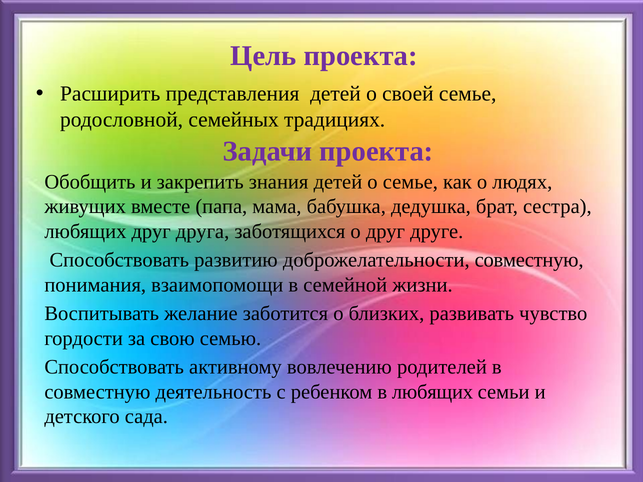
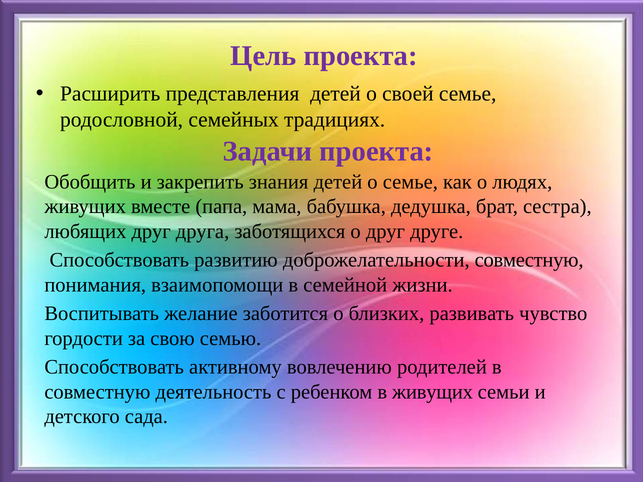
в любящих: любящих -> живущих
